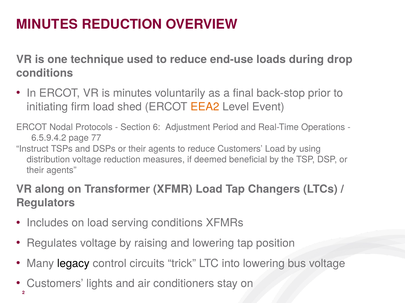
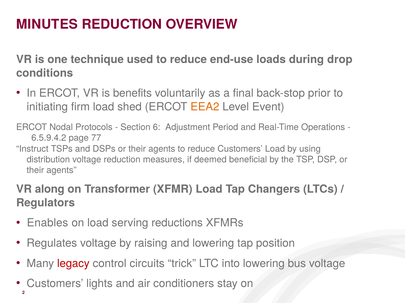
is minutes: minutes -> benefits
Includes: Includes -> Enables
serving conditions: conditions -> reductions
legacy colour: black -> red
